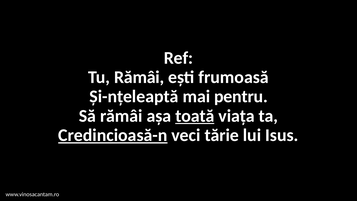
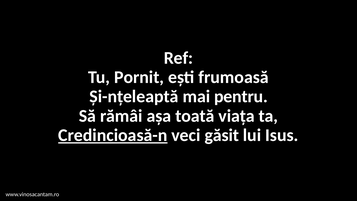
Tu Rămâi: Rămâi -> Pornit
toată underline: present -> none
tărie: tărie -> găsit
